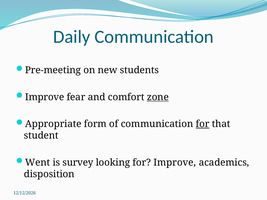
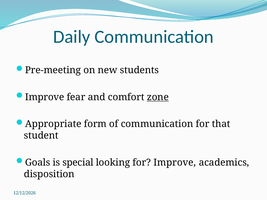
for at (203, 124) underline: present -> none
Went: Went -> Goals
survey: survey -> special
